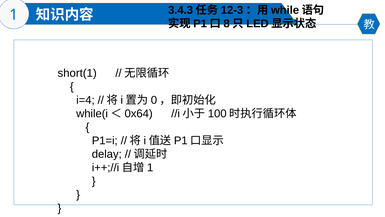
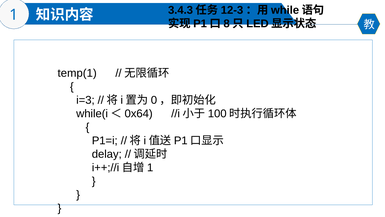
short(1: short(1 -> temp(1
i=4: i=4 -> i=3
